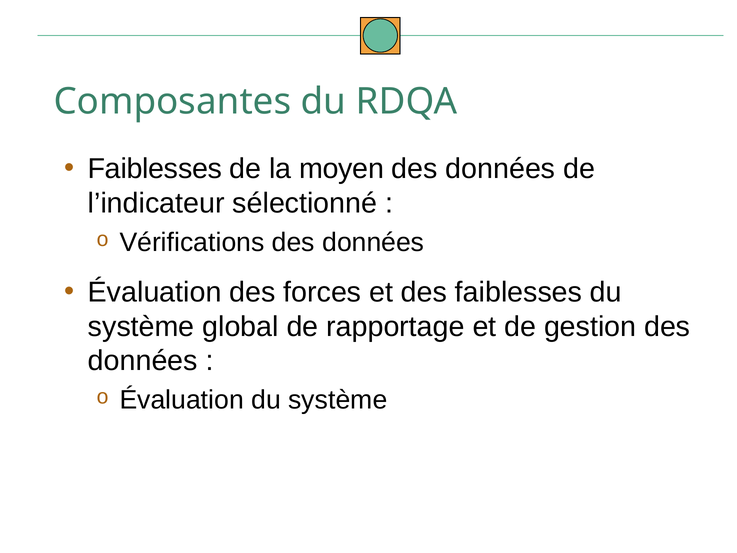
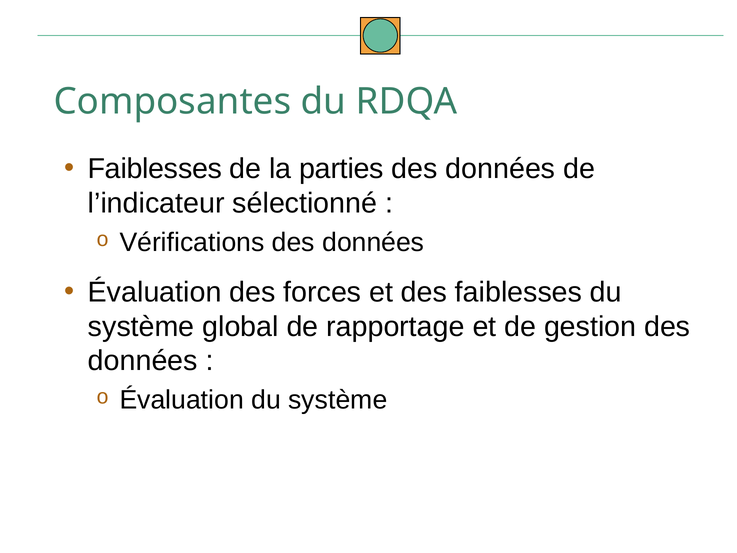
moyen: moyen -> parties
